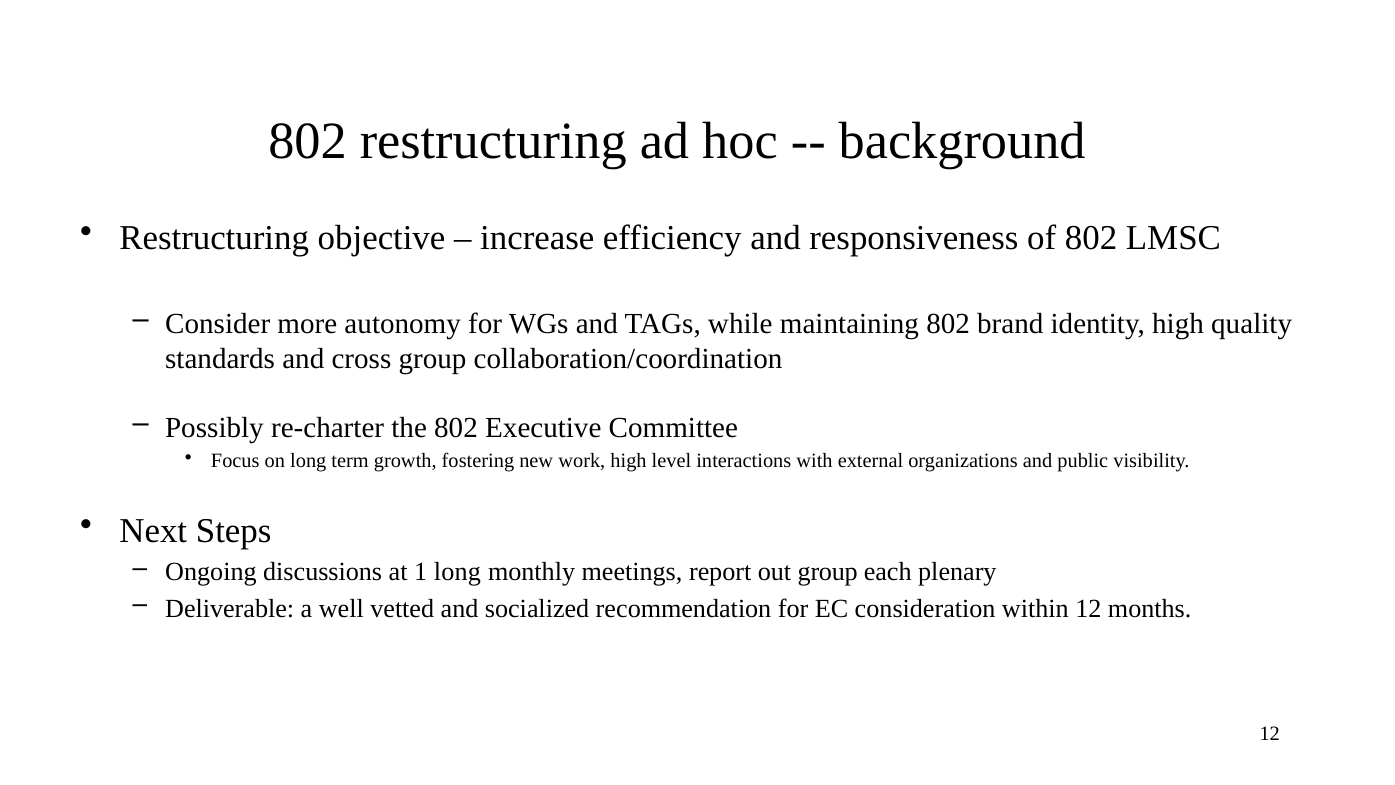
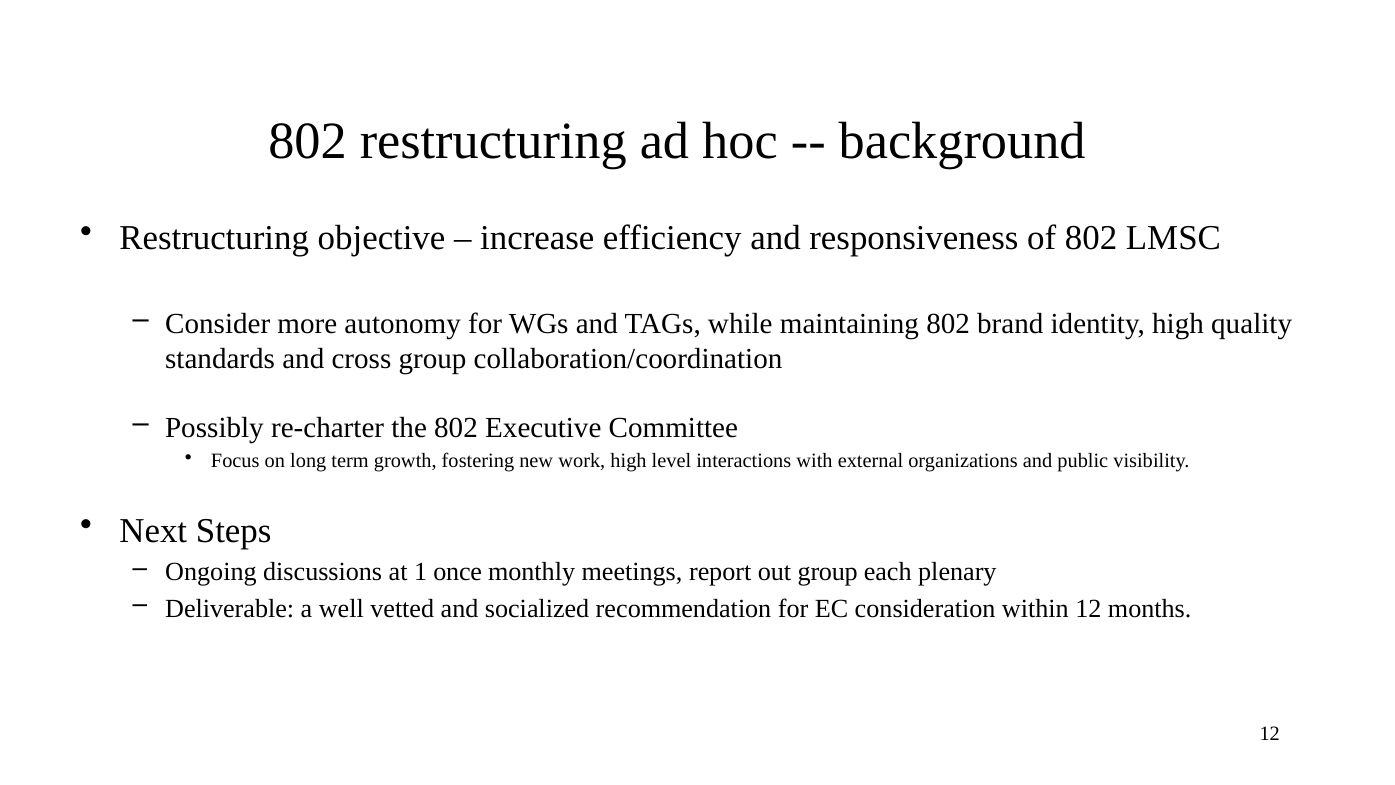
1 long: long -> once
